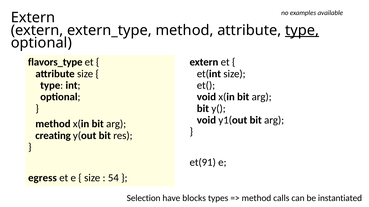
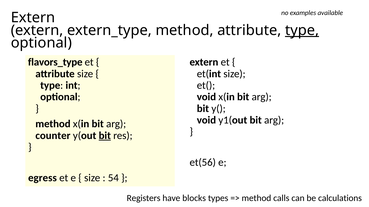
creating: creating -> counter
bit at (105, 136) underline: none -> present
et(91: et(91 -> et(56
Selection: Selection -> Registers
instantiated: instantiated -> calculations
